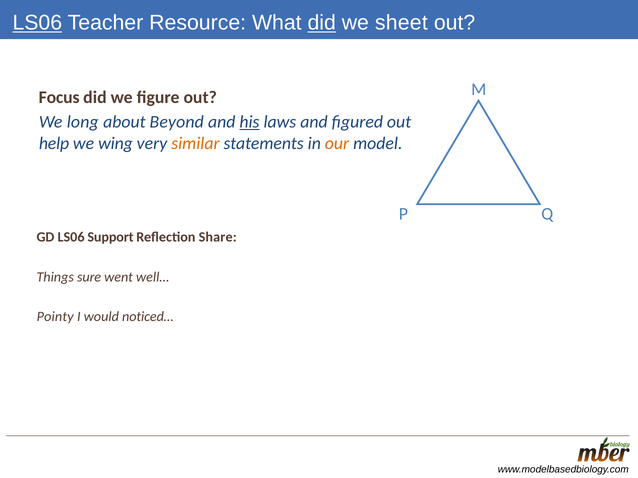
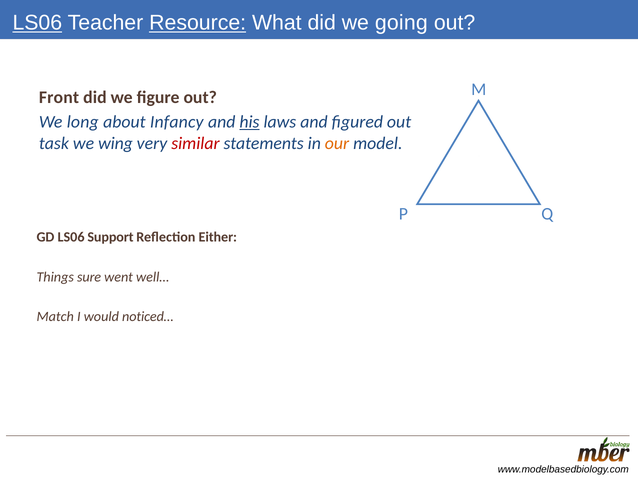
Resource underline: none -> present
did at (322, 23) underline: present -> none
sheet: sheet -> going
Focus: Focus -> Front
Beyond: Beyond -> Infancy
help: help -> task
similar colour: orange -> red
Share: Share -> Either
Pointy: Pointy -> Match
